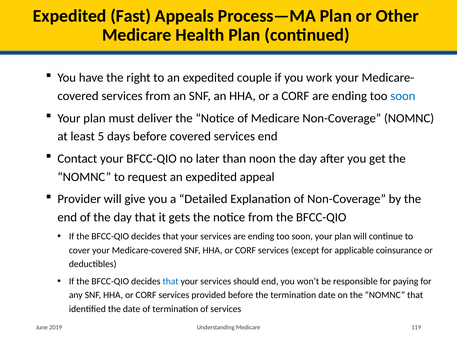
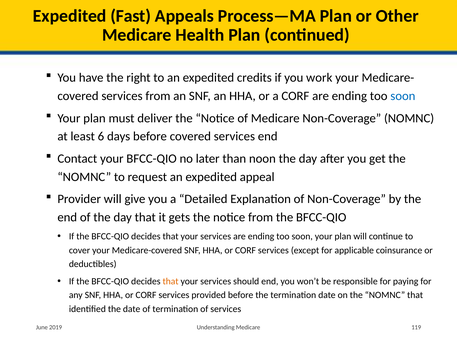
couple: couple -> credits
5: 5 -> 6
that at (171, 281) colour: blue -> orange
